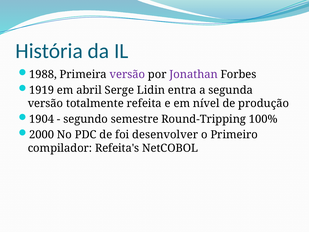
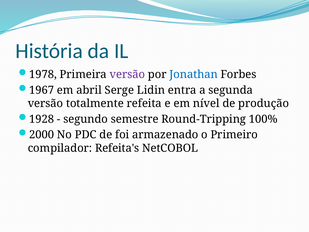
1988: 1988 -> 1978
Jonathan colour: purple -> blue
1919: 1919 -> 1967
1904: 1904 -> 1928
desenvolver: desenvolver -> armazenado
